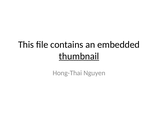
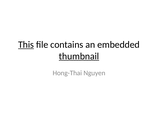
This underline: none -> present
